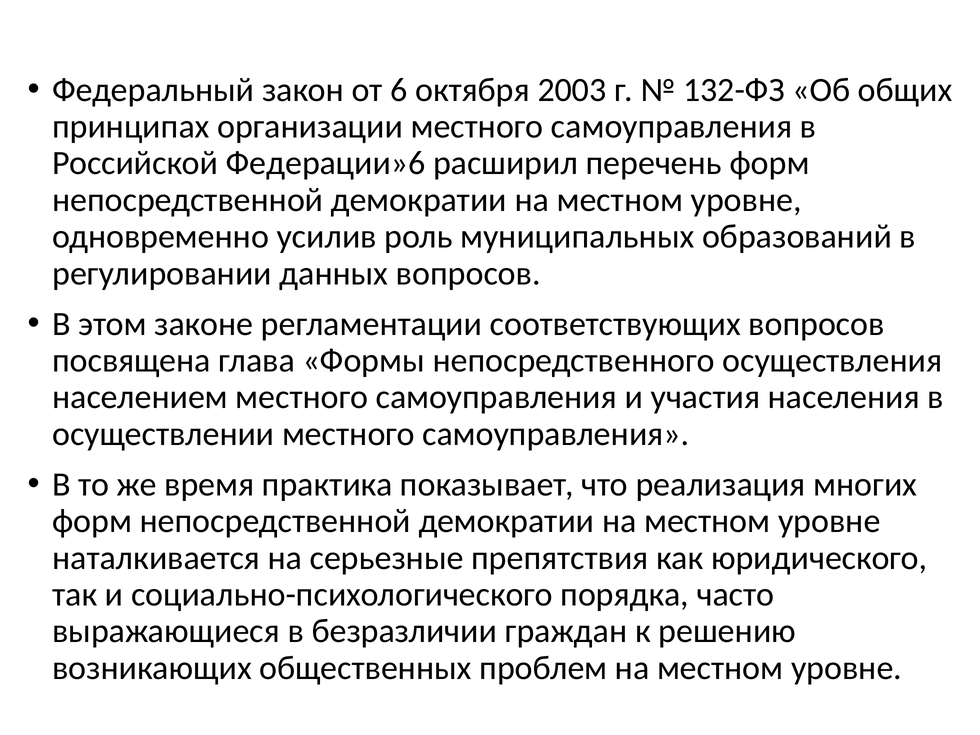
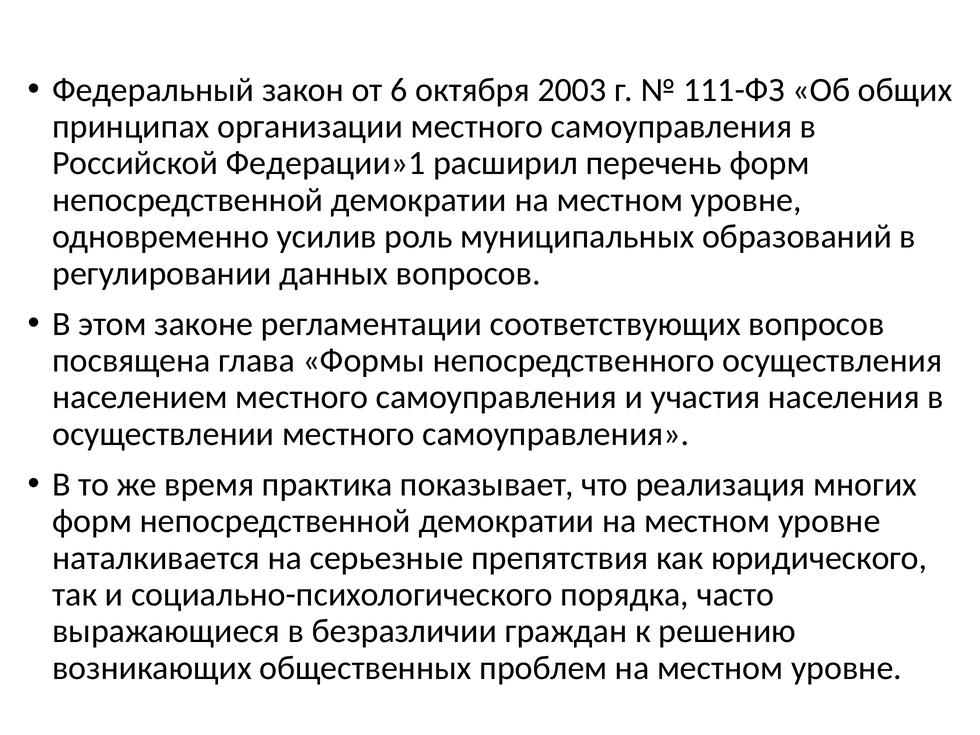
132-ФЗ: 132-ФЗ -> 111-ФЗ
Федерации»6: Федерации»6 -> Федерации»1
